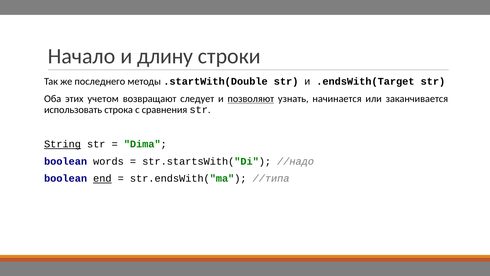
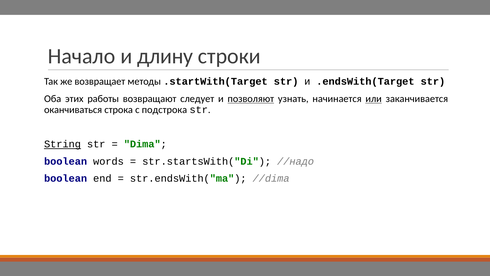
последнего: последнего -> возвращает
.startWith(Double: .startWith(Double -> .startWith(Target
учетом: учетом -> работы
или underline: none -> present
использовать: использовать -> оканчиваться
сравнения: сравнения -> подстрока
end underline: present -> none
//типа: //типа -> //dima
